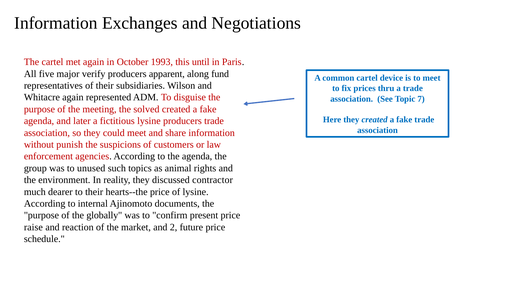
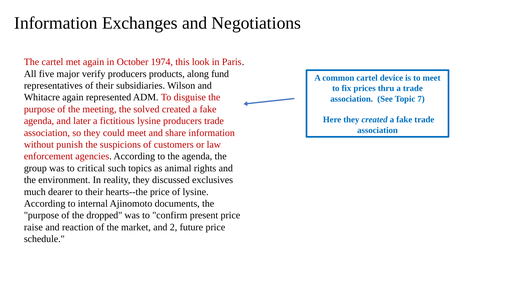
1993: 1993 -> 1974
until: until -> look
apparent: apparent -> products
unused: unused -> critical
contractor: contractor -> exclusives
globally: globally -> dropped
